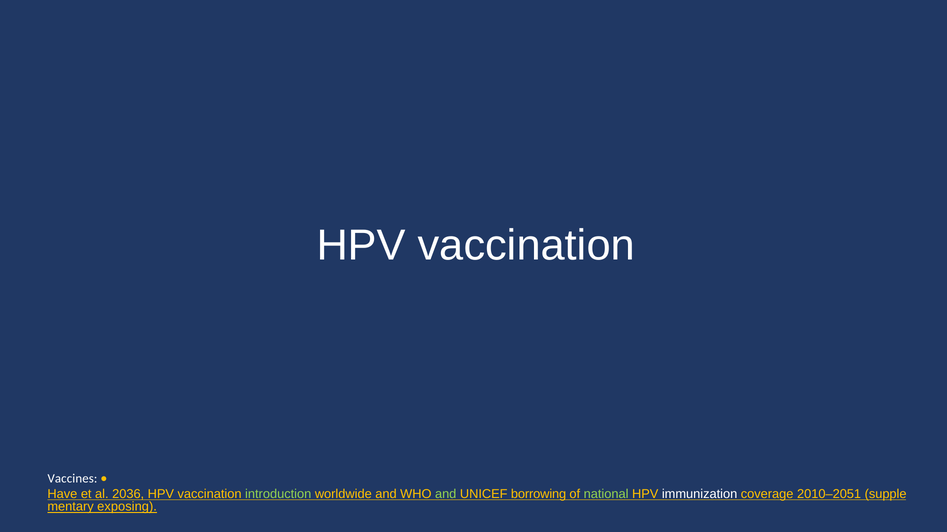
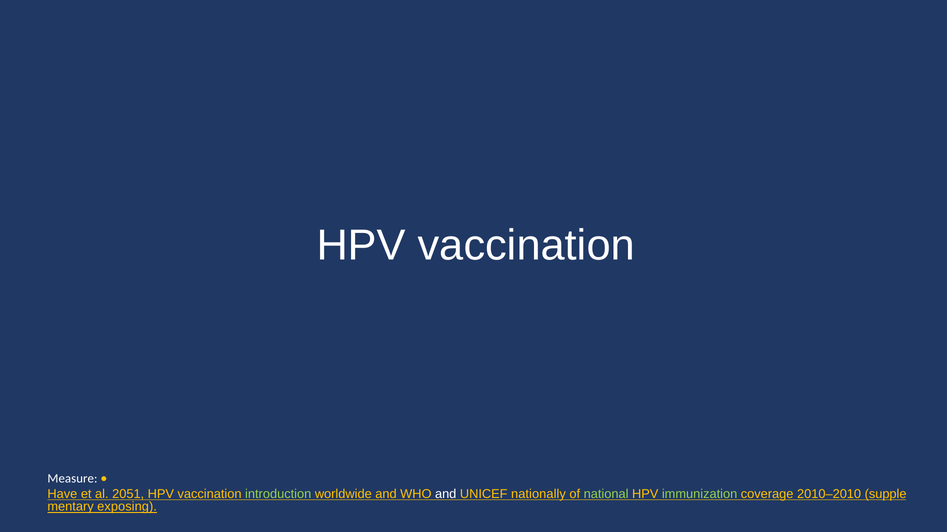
Vaccines: Vaccines -> Measure
2036: 2036 -> 2051
and at (446, 495) colour: light green -> white
borrowing: borrowing -> nationally
immunization colour: white -> light green
2010–2051: 2010–2051 -> 2010–2010
